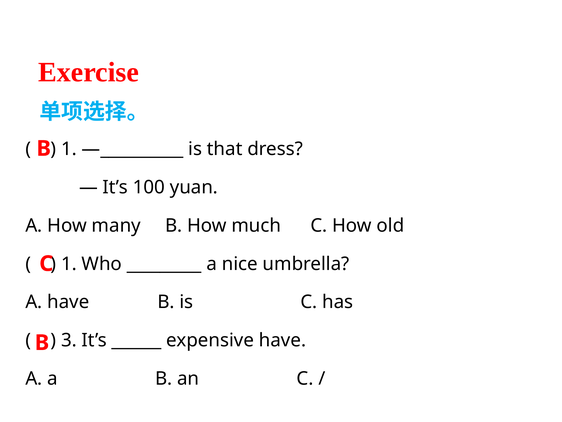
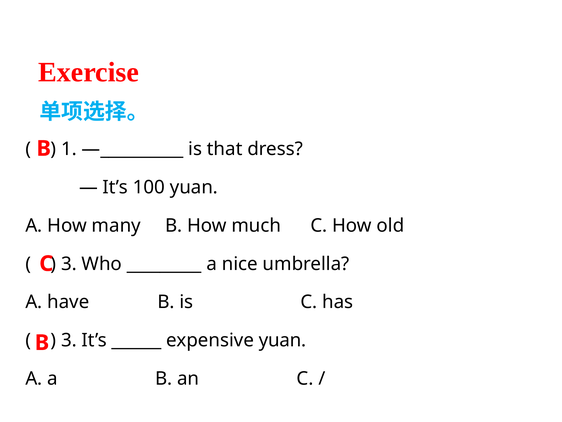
1 at (69, 264): 1 -> 3
expensive have: have -> yuan
